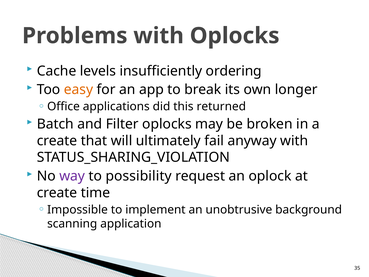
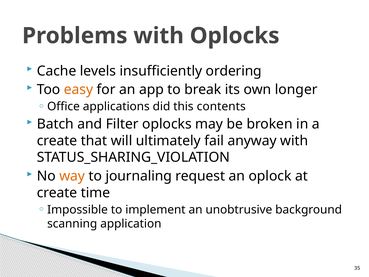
returned: returned -> contents
way colour: purple -> orange
possibility: possibility -> journaling
